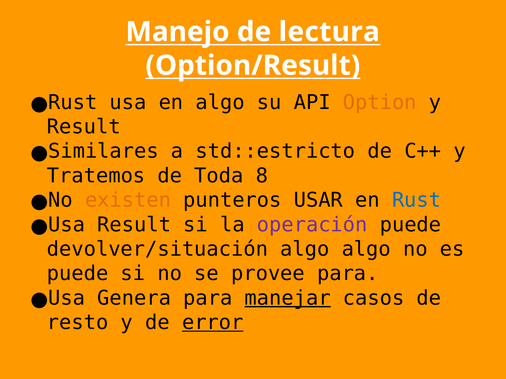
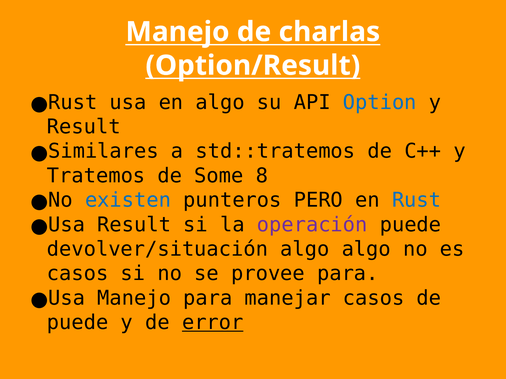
lectura: lectura -> charlas
Option colour: orange -> blue
std::estricto: std::estricto -> std::tratemos
Toda: Toda -> Some
existen colour: orange -> blue
USAR: USAR -> PERO
puede at (78, 274): puede -> casos
Genera at (134, 298): Genera -> Manejo
manejar underline: present -> none
resto at (78, 323): resto -> puede
